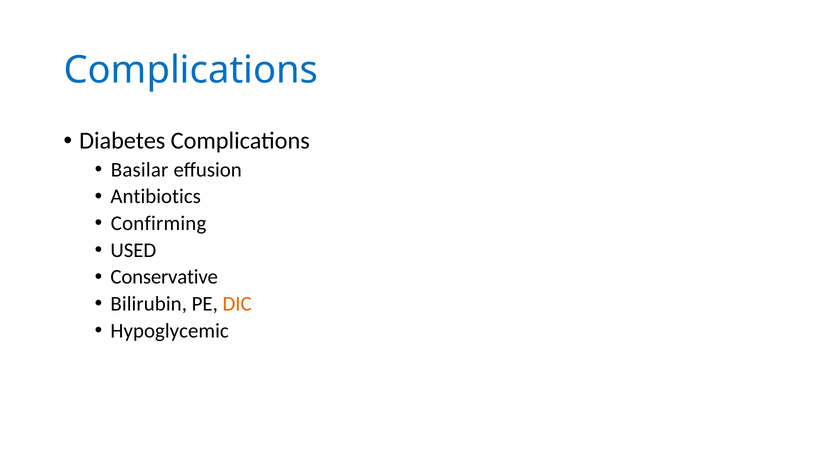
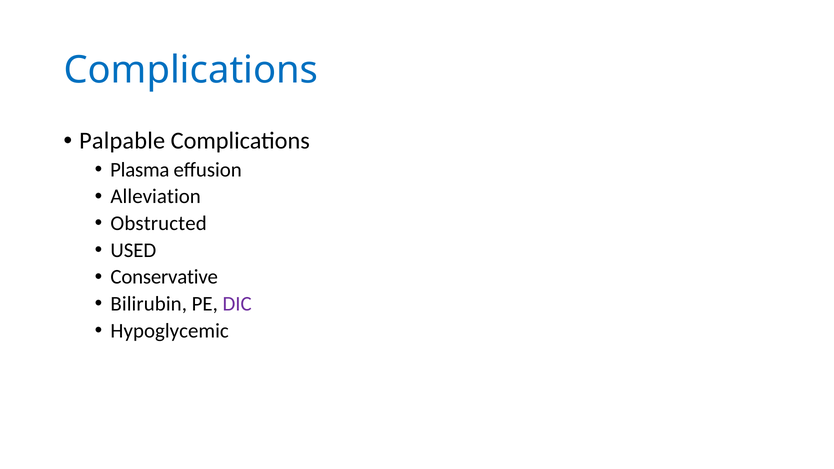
Diabetes: Diabetes -> Palpable
Basilar: Basilar -> Plasma
Antibiotics: Antibiotics -> Alleviation
Confirming: Confirming -> Obstructed
DIC colour: orange -> purple
